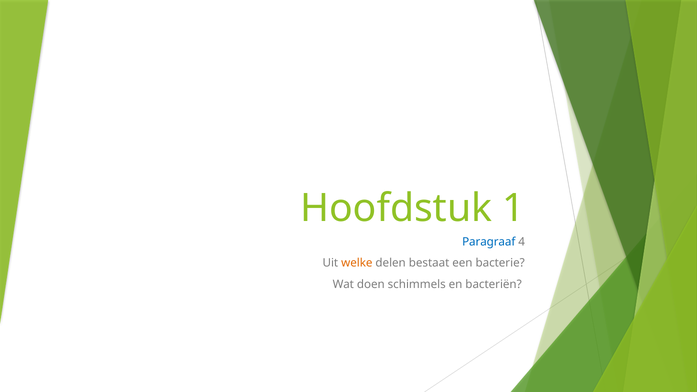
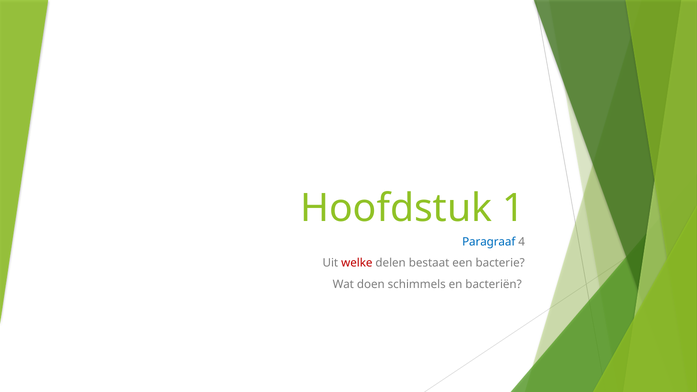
welke colour: orange -> red
